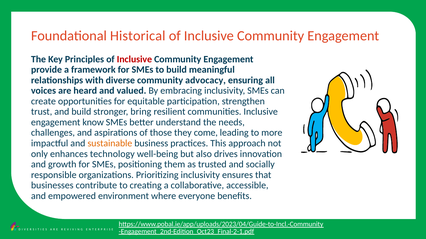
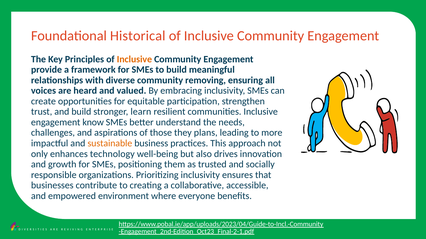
Inclusive at (134, 59) colour: red -> orange
advocacy: advocacy -> removing
bring: bring -> learn
come: come -> plans
